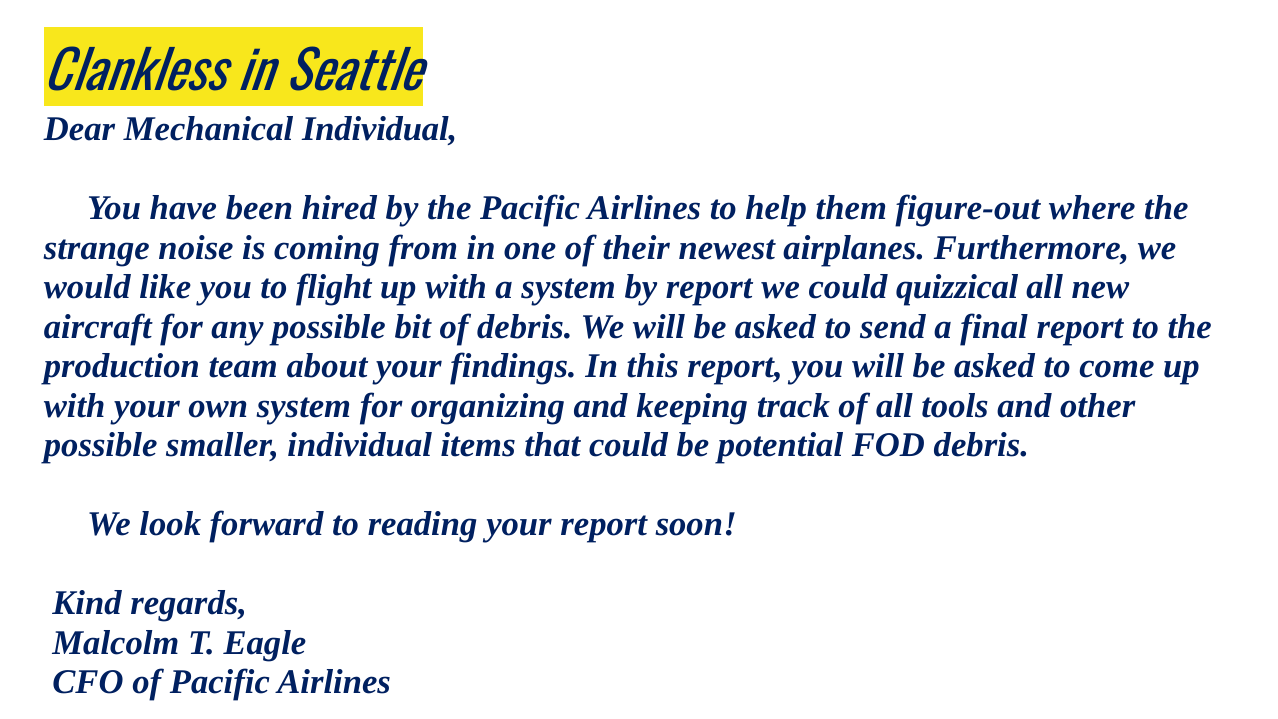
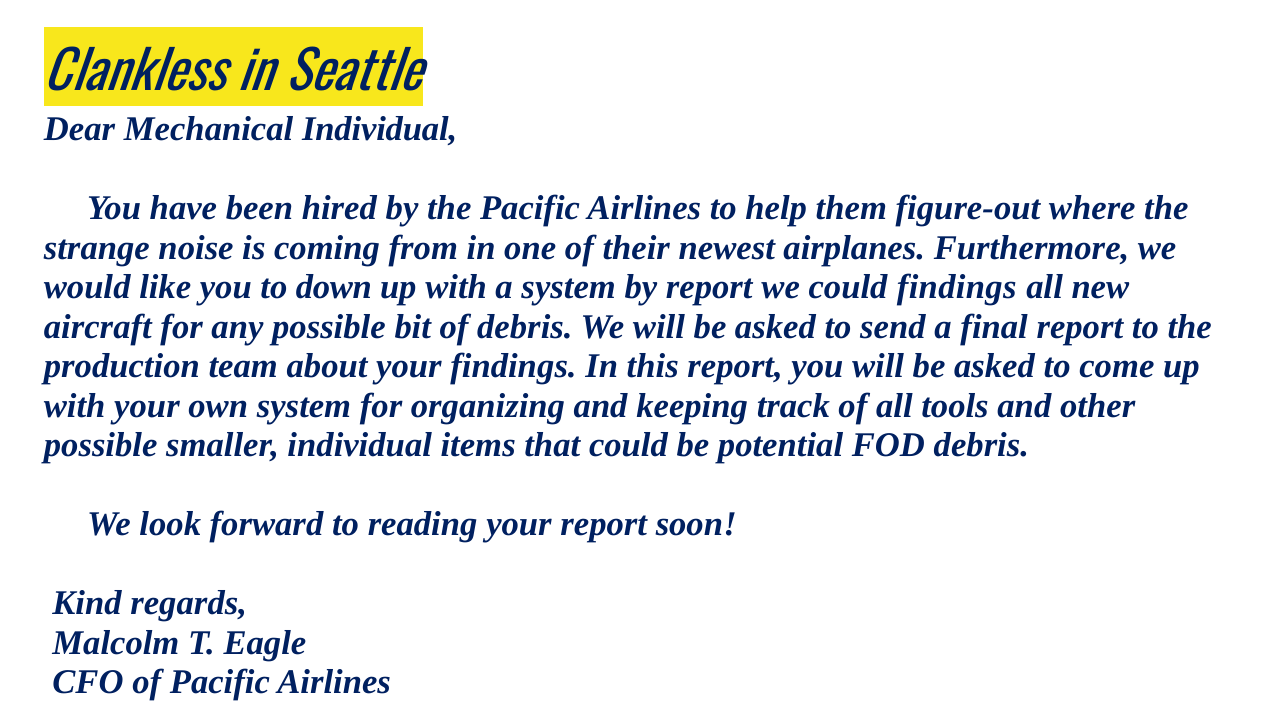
flight: flight -> down
could quizzical: quizzical -> findings
